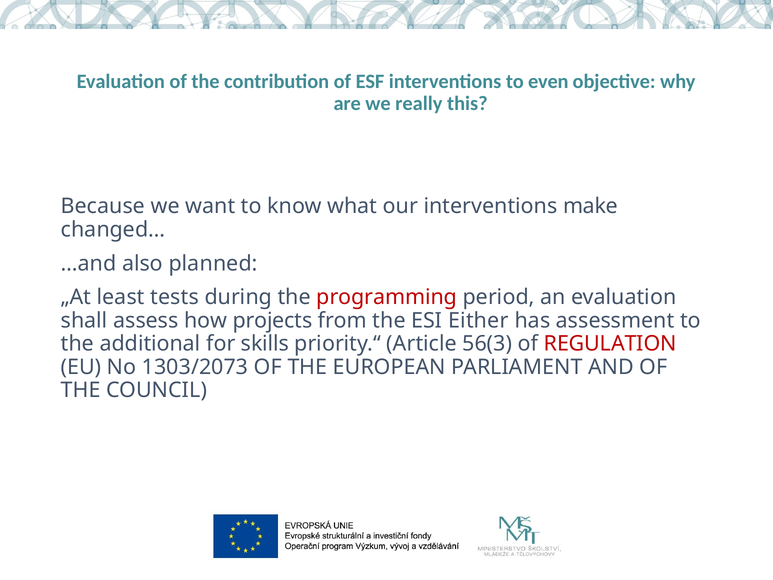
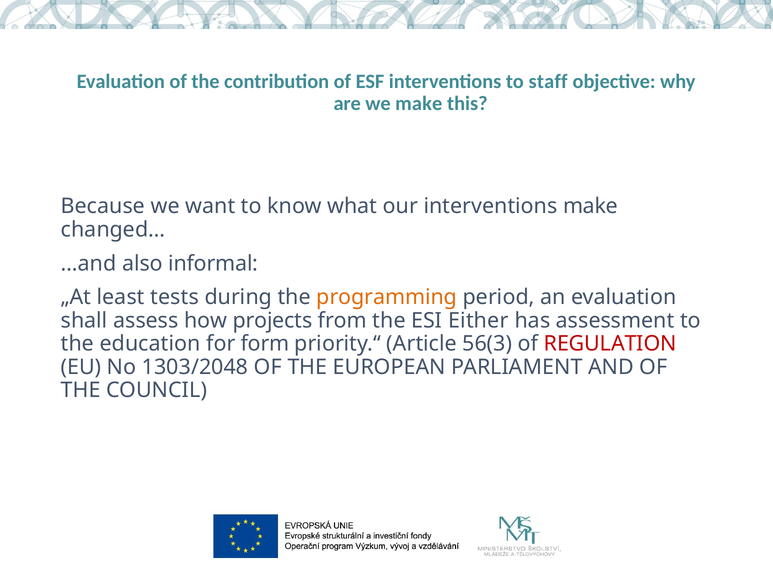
even: even -> staff
we really: really -> make
planned: planned -> informal
programming colour: red -> orange
additional: additional -> education
skills: skills -> form
1303/2073: 1303/2073 -> 1303/2048
